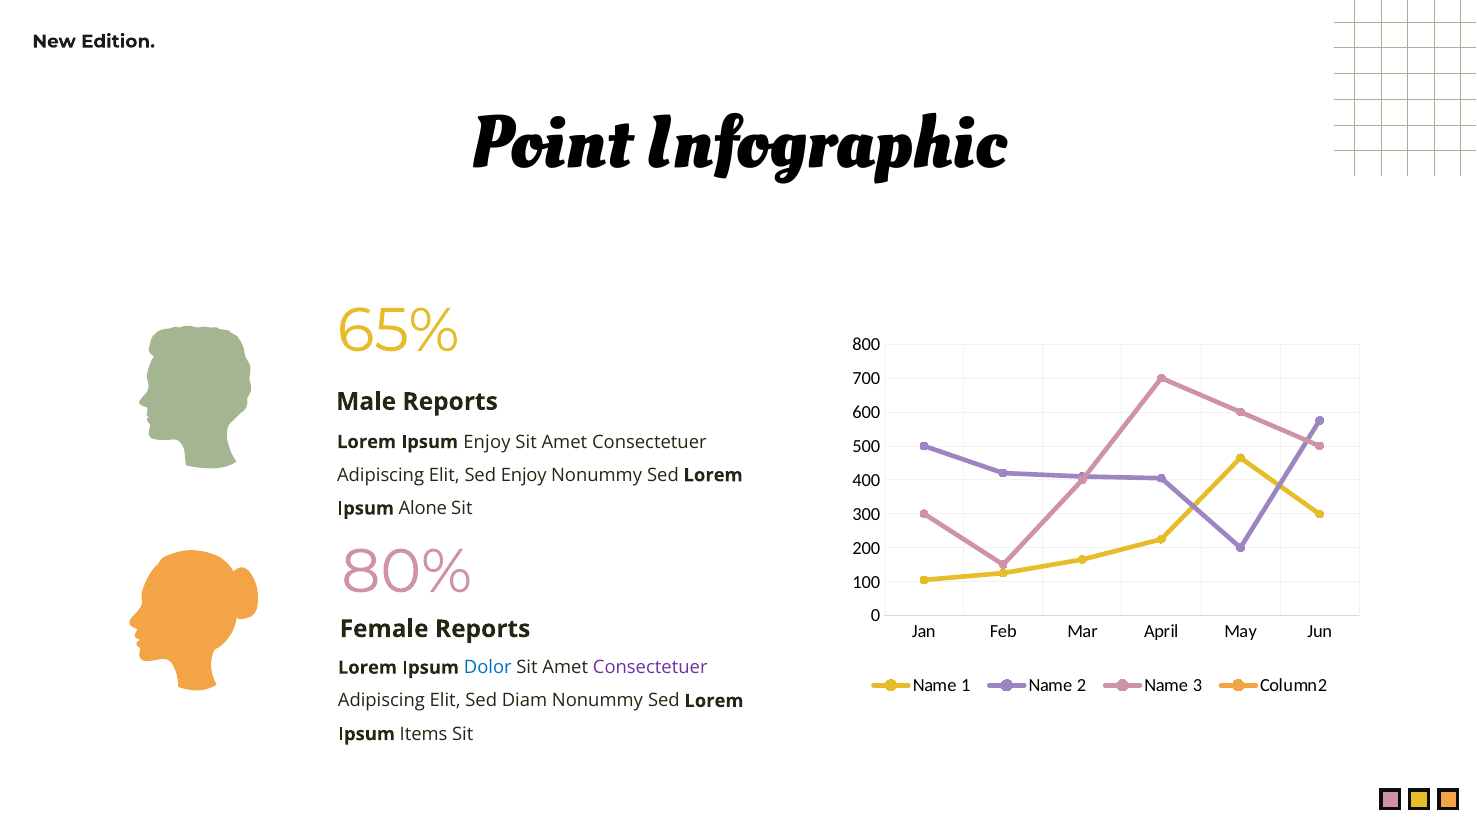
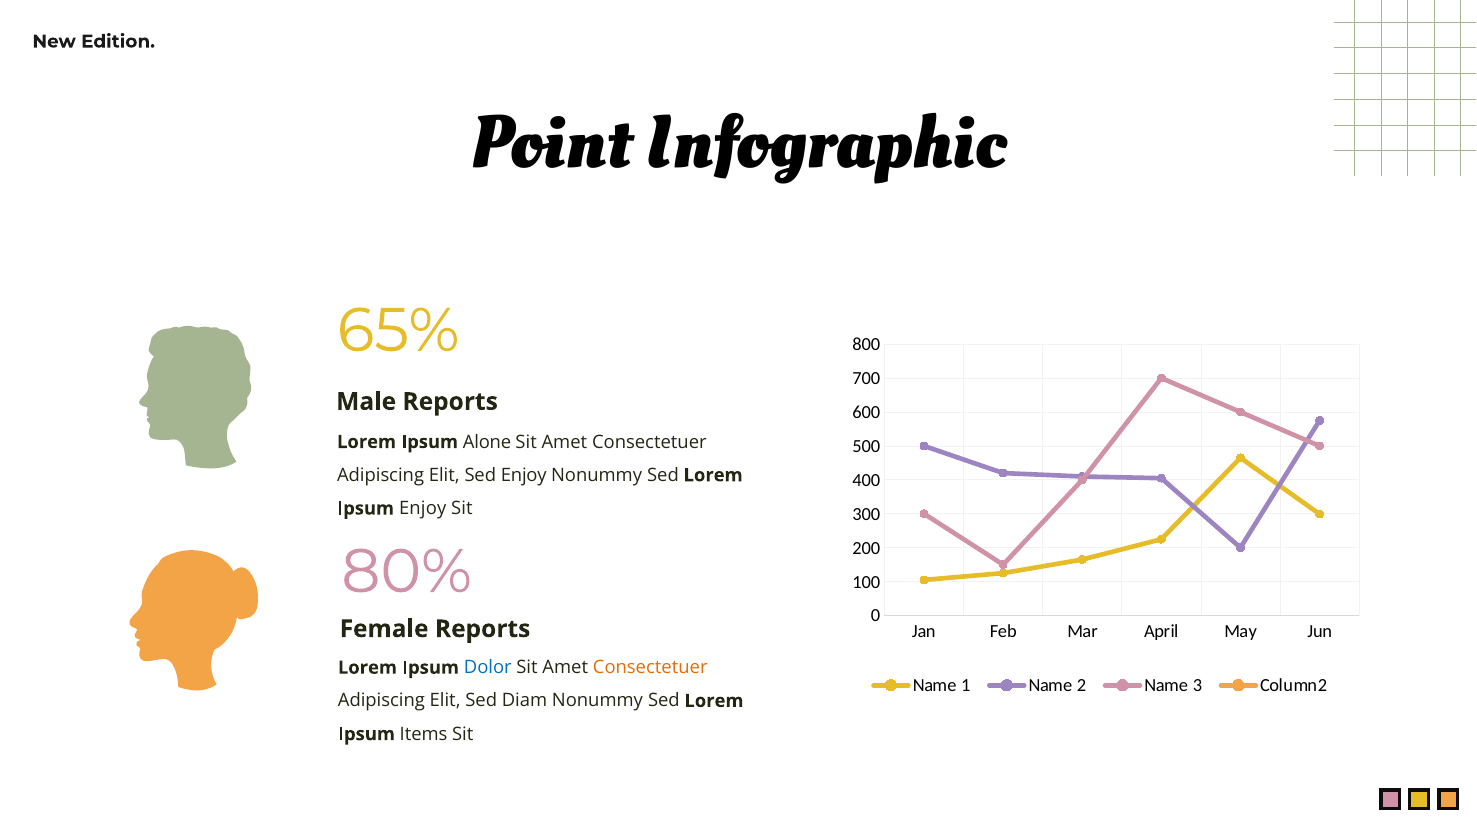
Ipsum Enjoy: Enjoy -> Alone
Ipsum Alone: Alone -> Enjoy
Consectetuer at (650, 667) colour: purple -> orange
